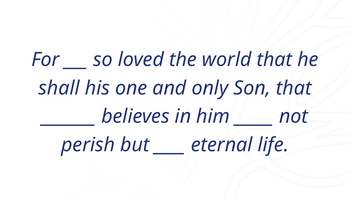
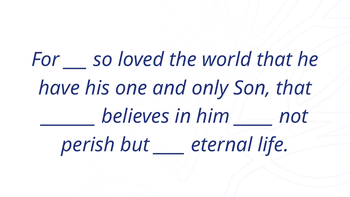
shall: shall -> have
